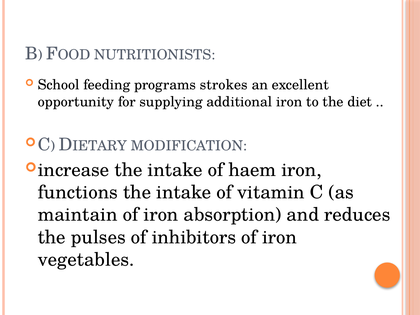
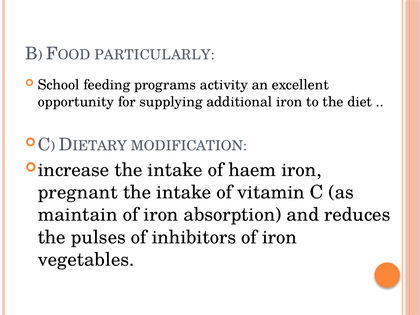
NUTRITIONISTS: NUTRITIONISTS -> PARTICULARLY
strokes: strokes -> activity
functions: functions -> pregnant
